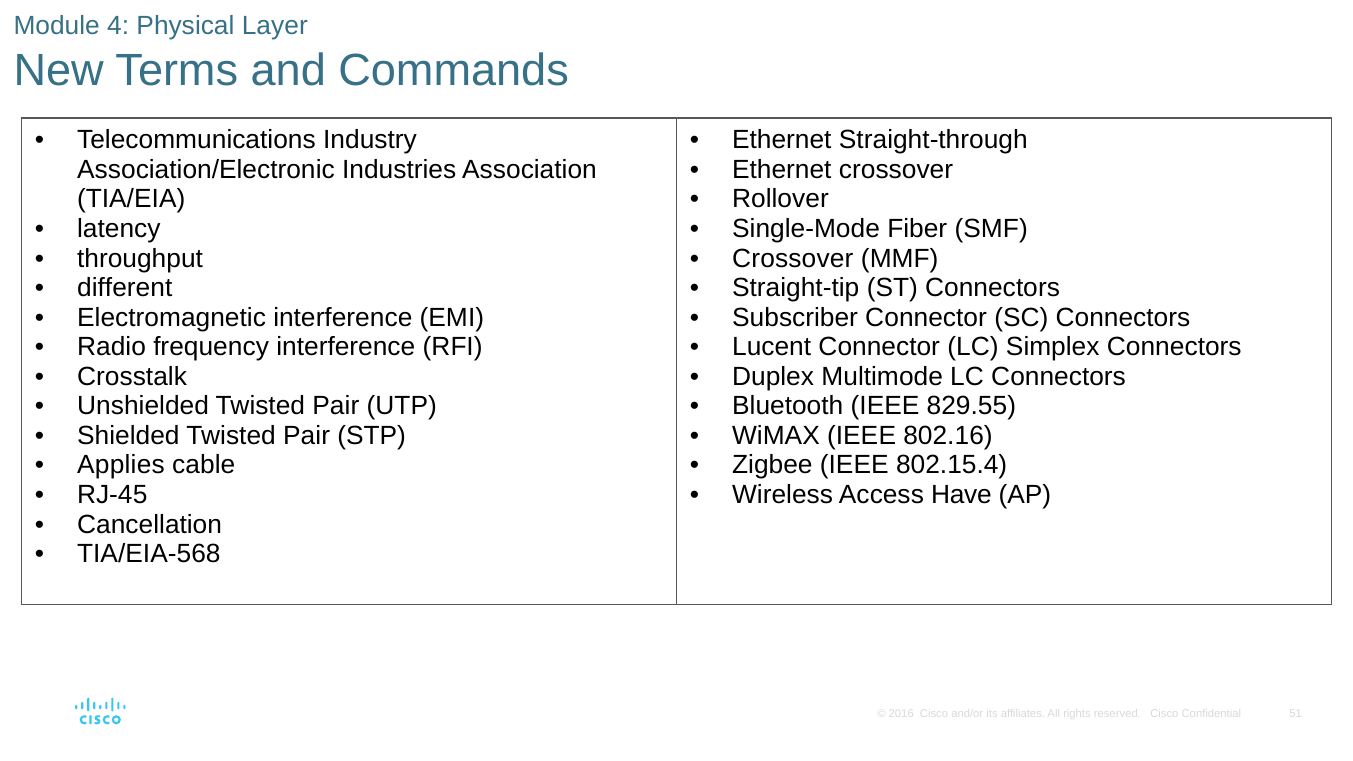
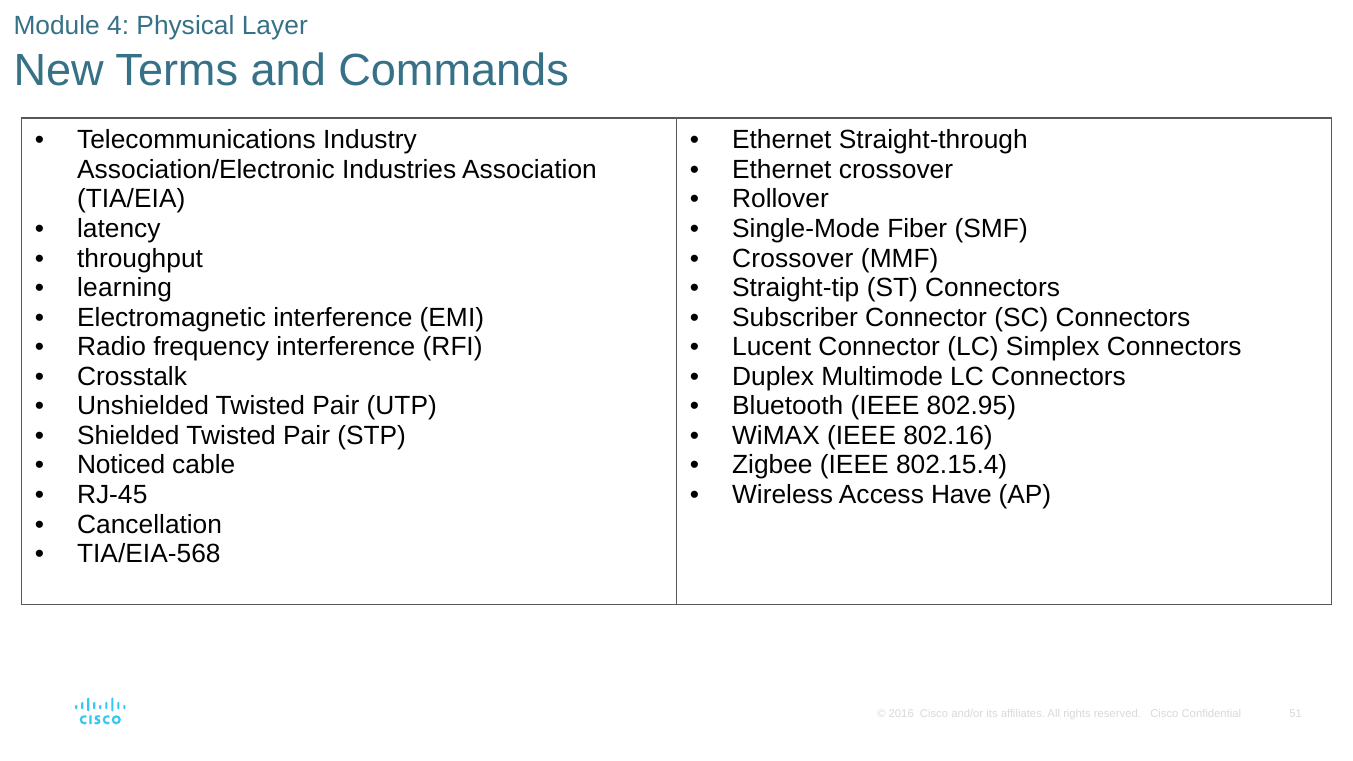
different: different -> learning
829.55: 829.55 -> 802.95
Applies: Applies -> Noticed
